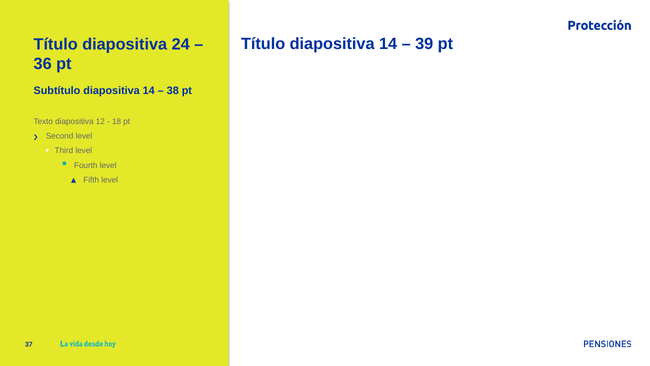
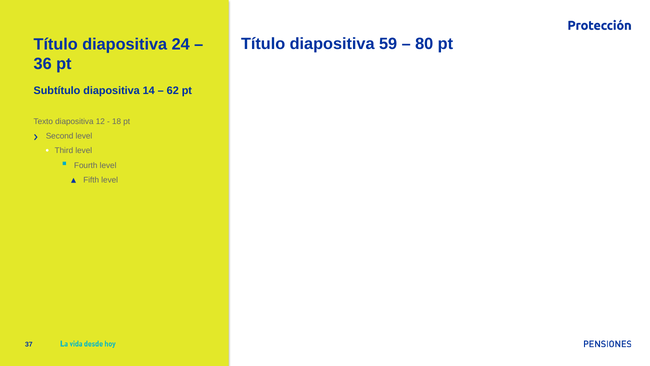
Título diapositiva 14: 14 -> 59
39: 39 -> 80
38: 38 -> 62
